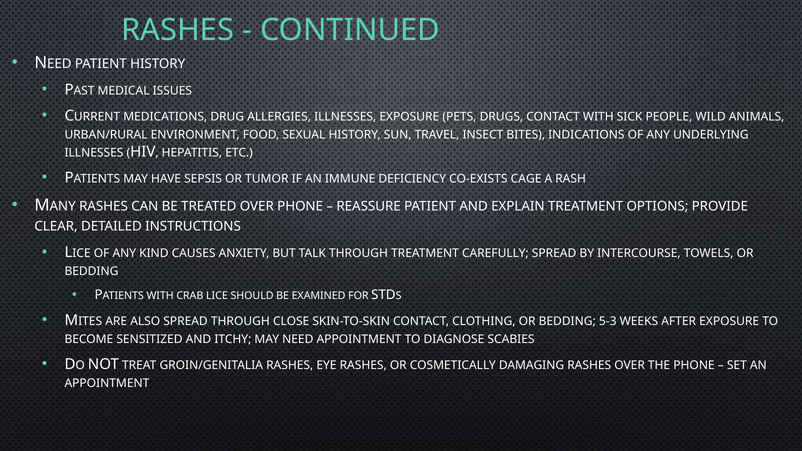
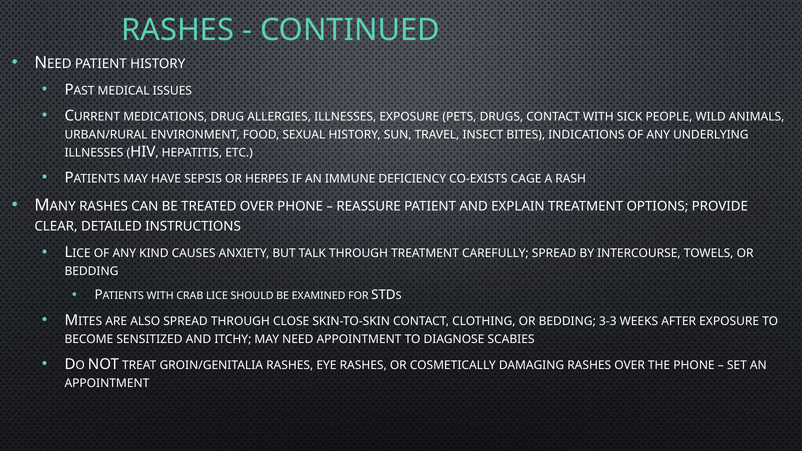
TUMOR: TUMOR -> HERPES
5-3: 5-3 -> 3-3
